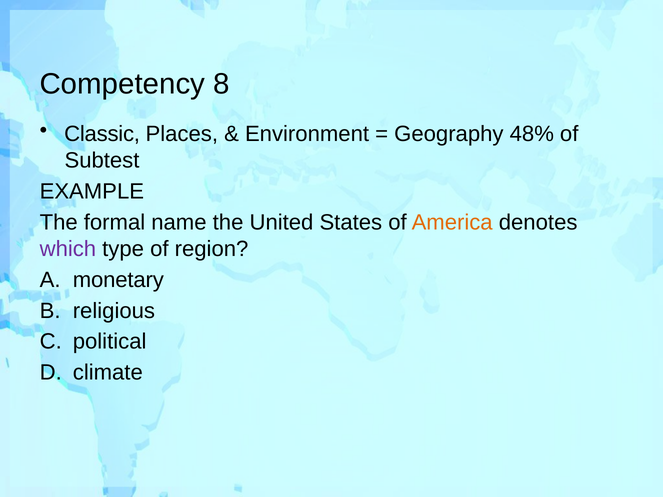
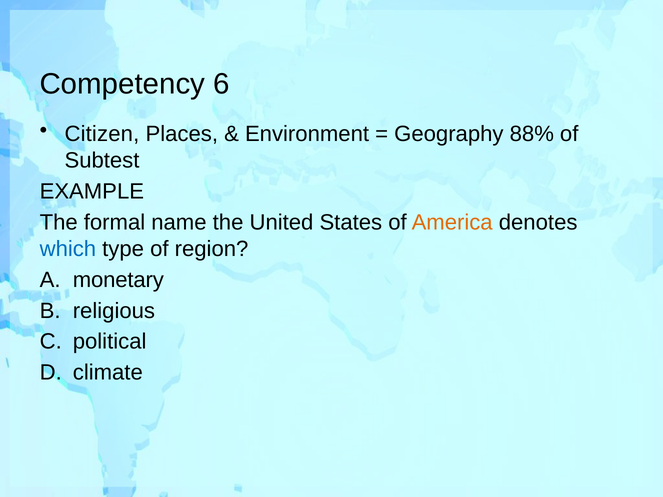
8: 8 -> 6
Classic: Classic -> Citizen
48%: 48% -> 88%
which colour: purple -> blue
